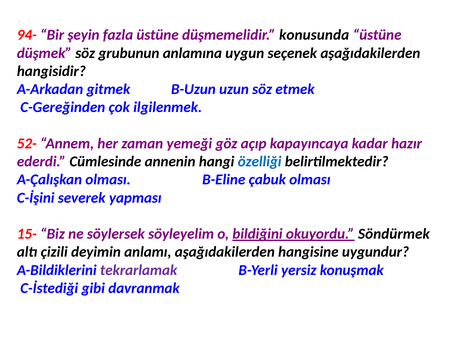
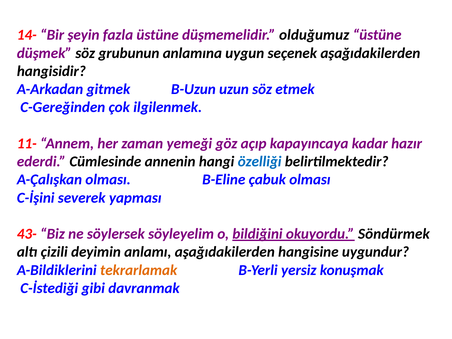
94-: 94- -> 14-
konusunda: konusunda -> olduğumuz
52-: 52- -> 11-
15-: 15- -> 43-
tekrarlamak colour: purple -> orange
